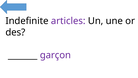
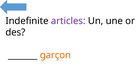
garçon colour: purple -> orange
